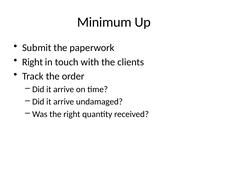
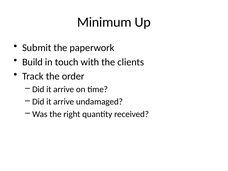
Right at (32, 62): Right -> Build
